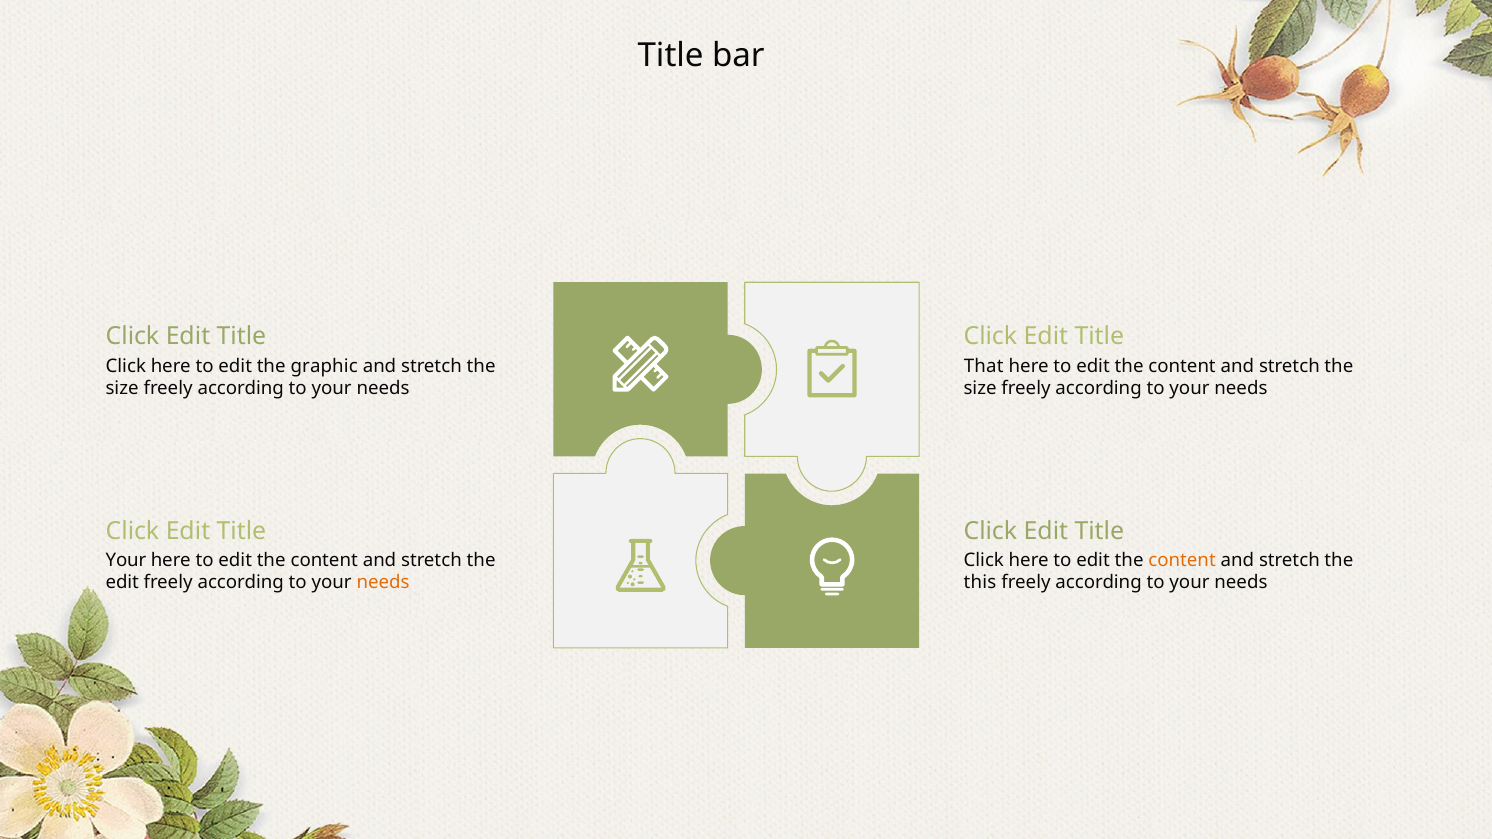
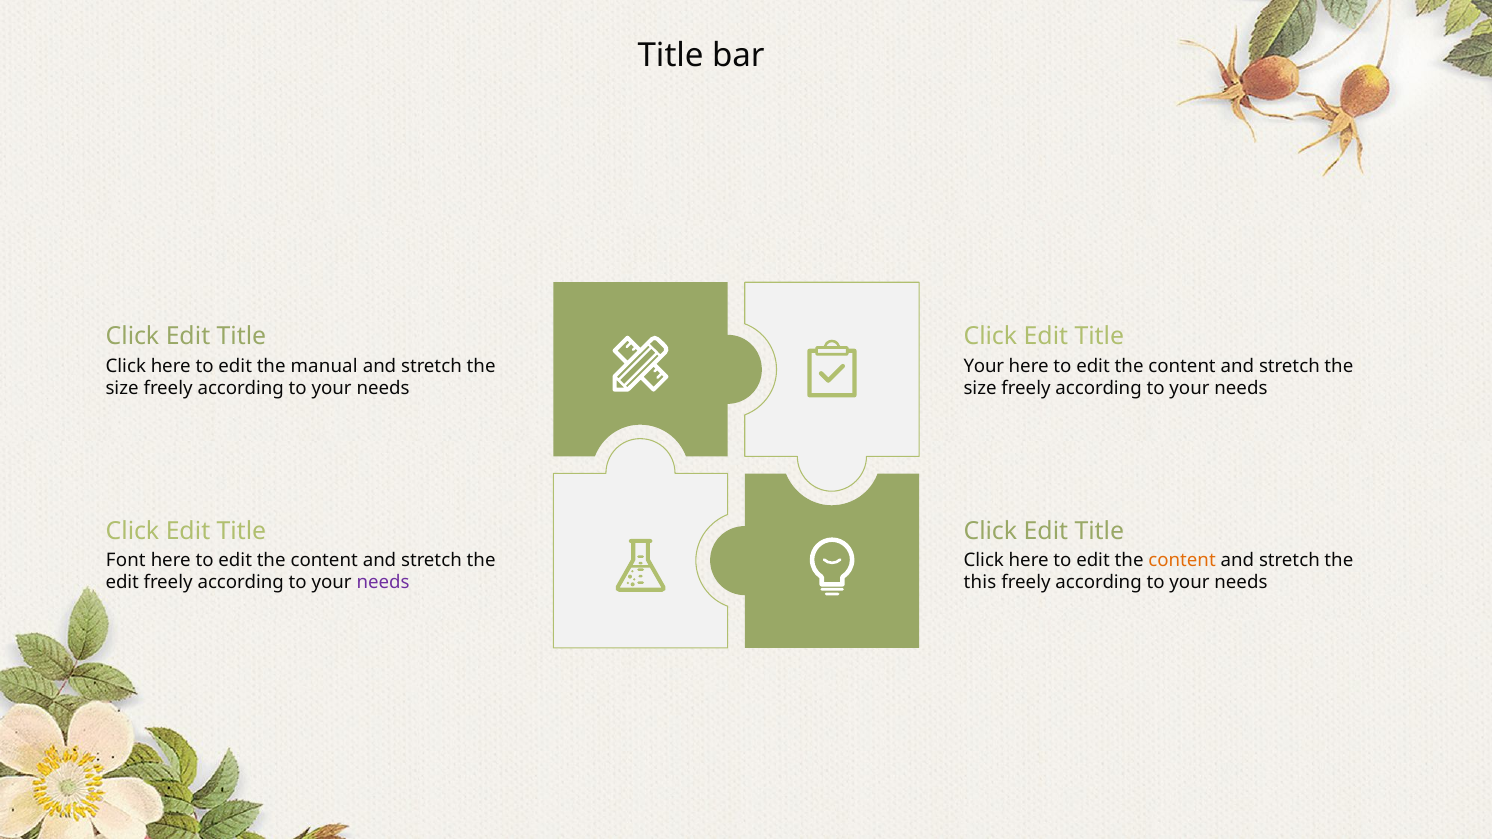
graphic: graphic -> manual
That at (984, 366): That -> Your
Your at (126, 561): Your -> Font
needs at (383, 583) colour: orange -> purple
